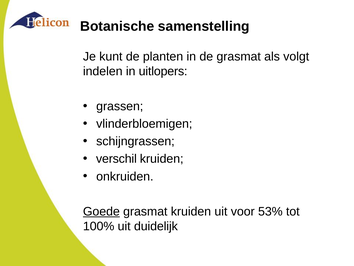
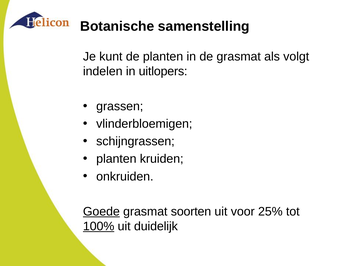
verschil at (116, 159): verschil -> planten
grasmat kruiden: kruiden -> soorten
53%: 53% -> 25%
100% underline: none -> present
